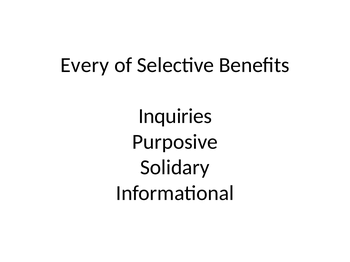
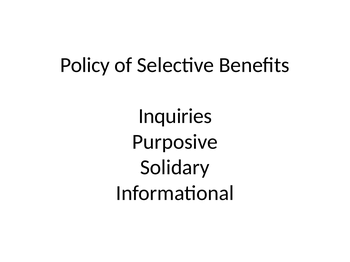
Every: Every -> Policy
